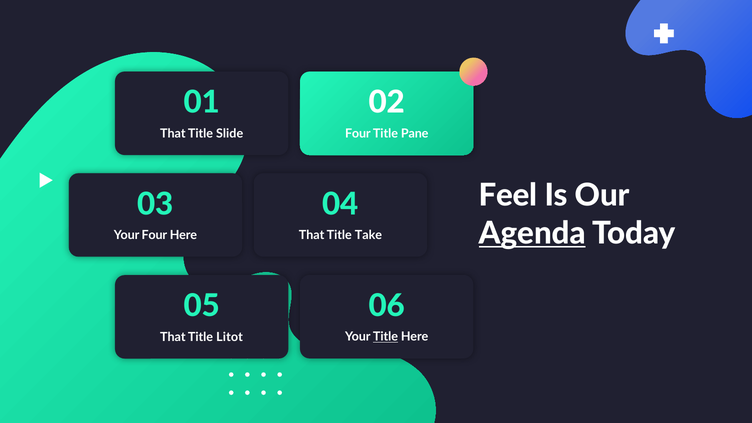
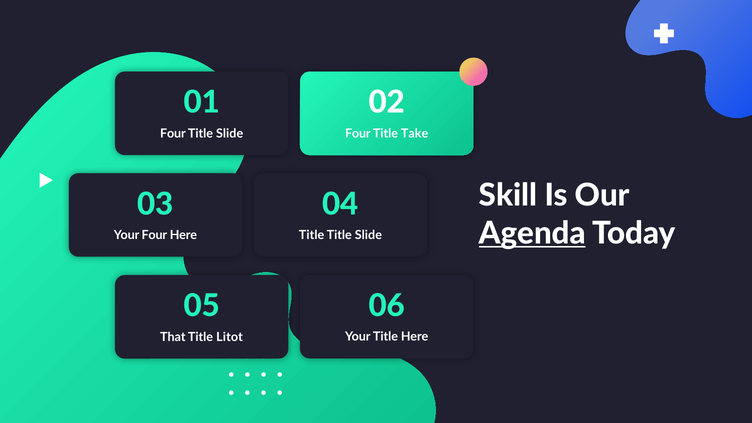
That at (173, 134): That -> Four
Pane: Pane -> Take
Feel: Feel -> Skill
That at (312, 235): That -> Title
Take at (368, 235): Take -> Slide
Title at (385, 337) underline: present -> none
